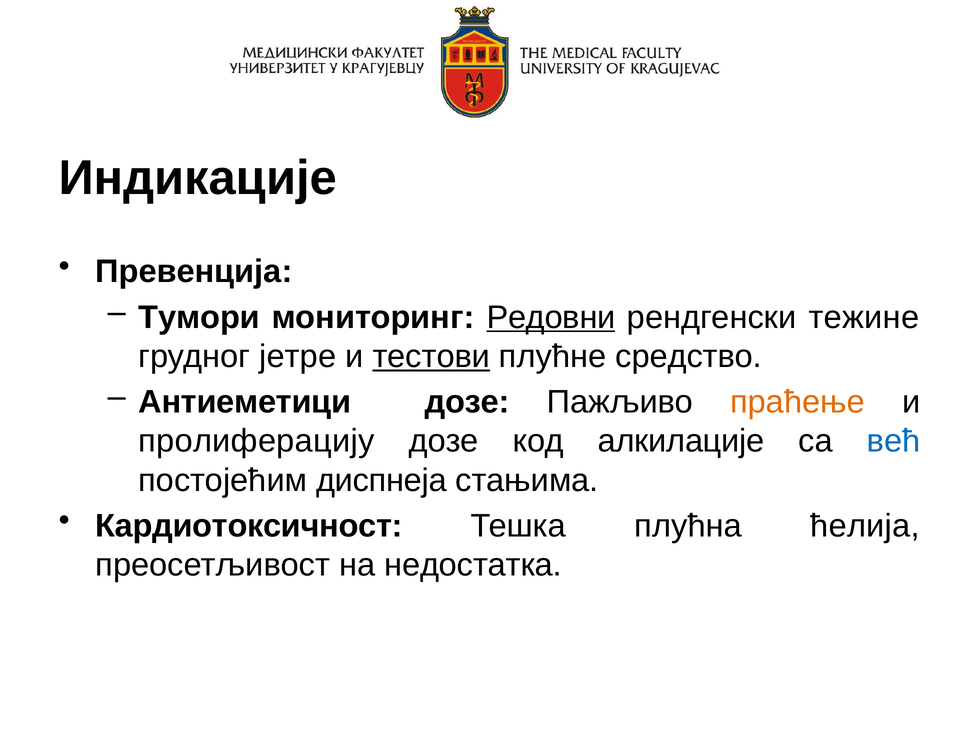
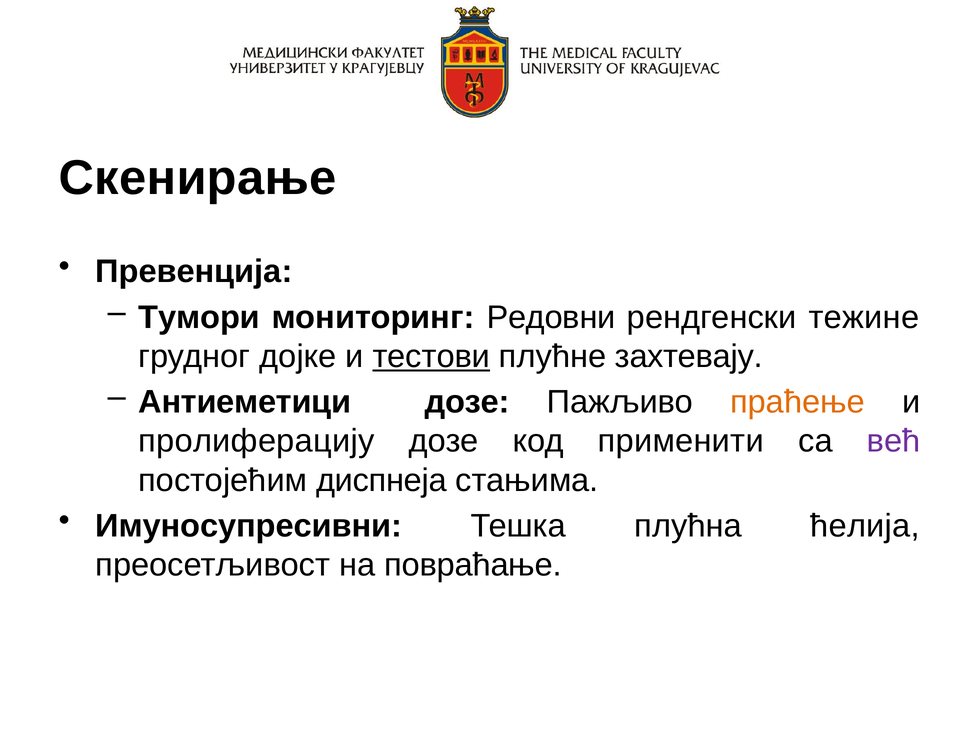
Индикације: Индикације -> Скенирање
Редовни underline: present -> none
јетре: јетре -> дојке
средство: средство -> захтевају
алкилације: алкилације -> применити
већ colour: blue -> purple
Кардиотоксичност: Кардиотоксичност -> Имуносупресивни
недостатка: недостатка -> повраћање
